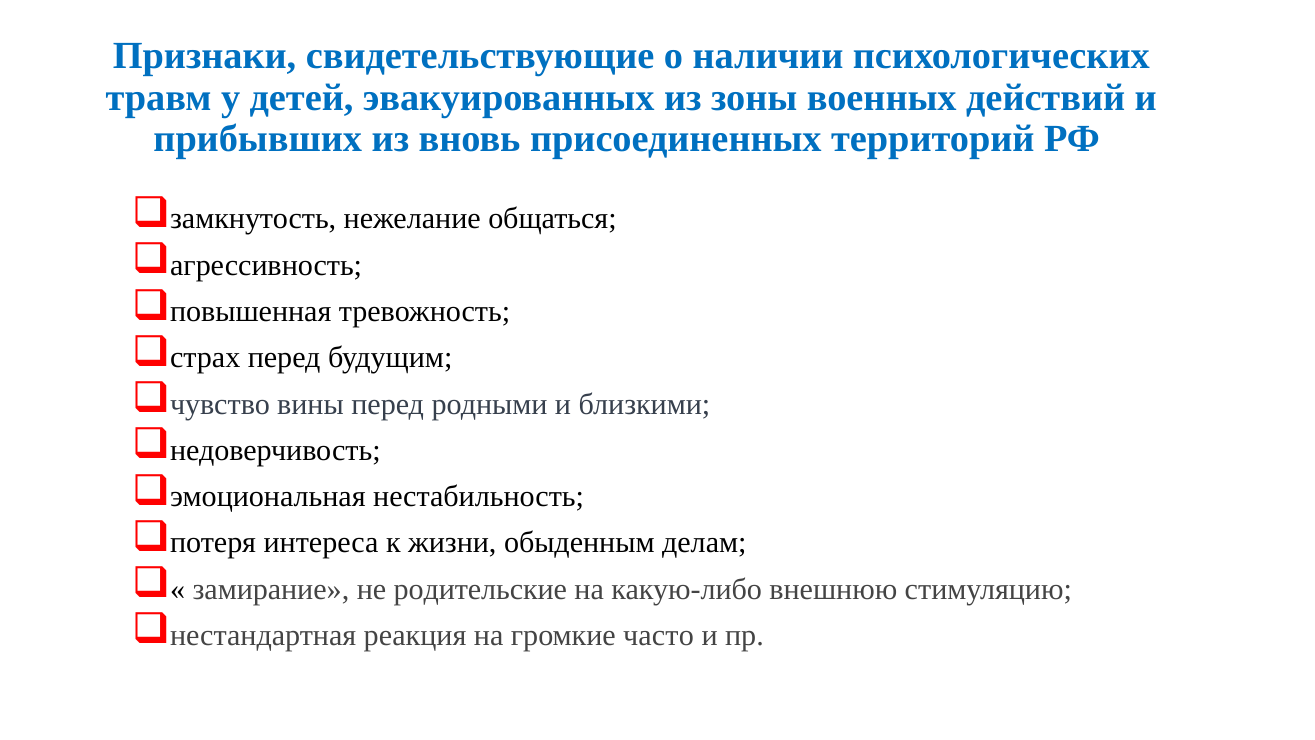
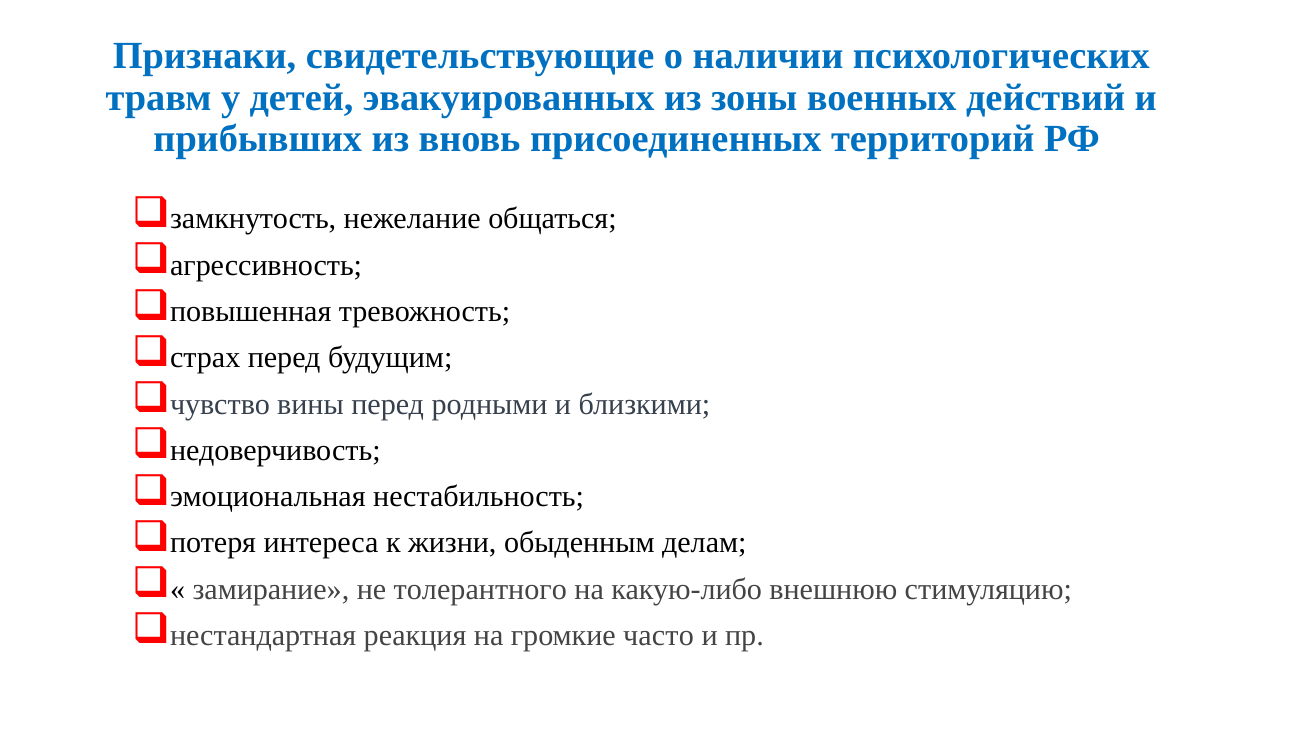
родительские: родительские -> толерантного
